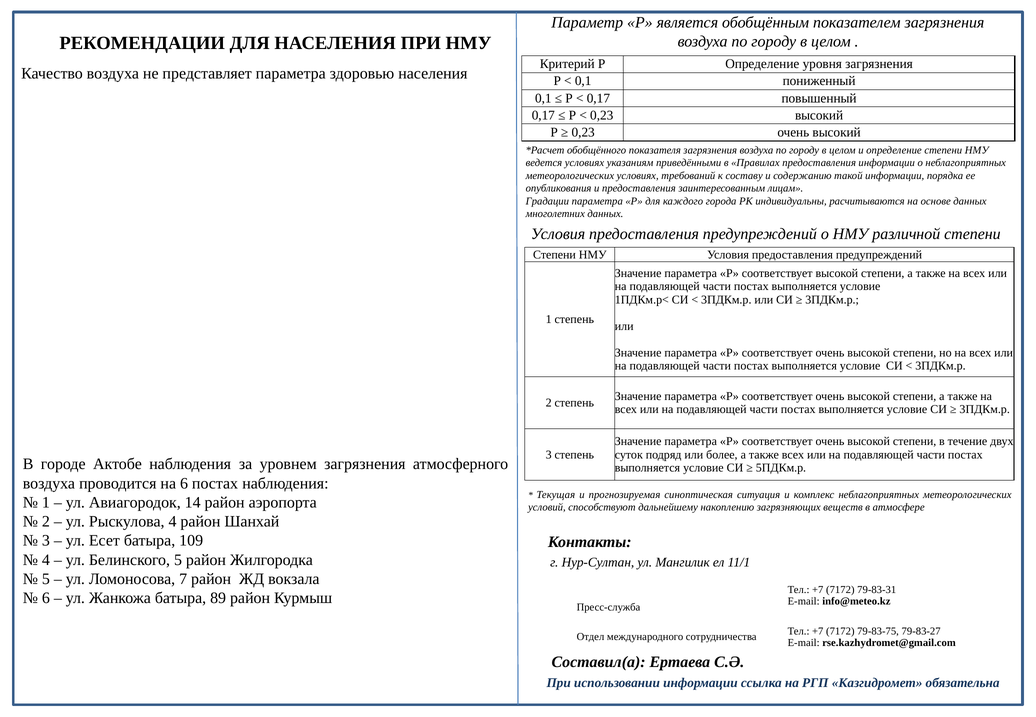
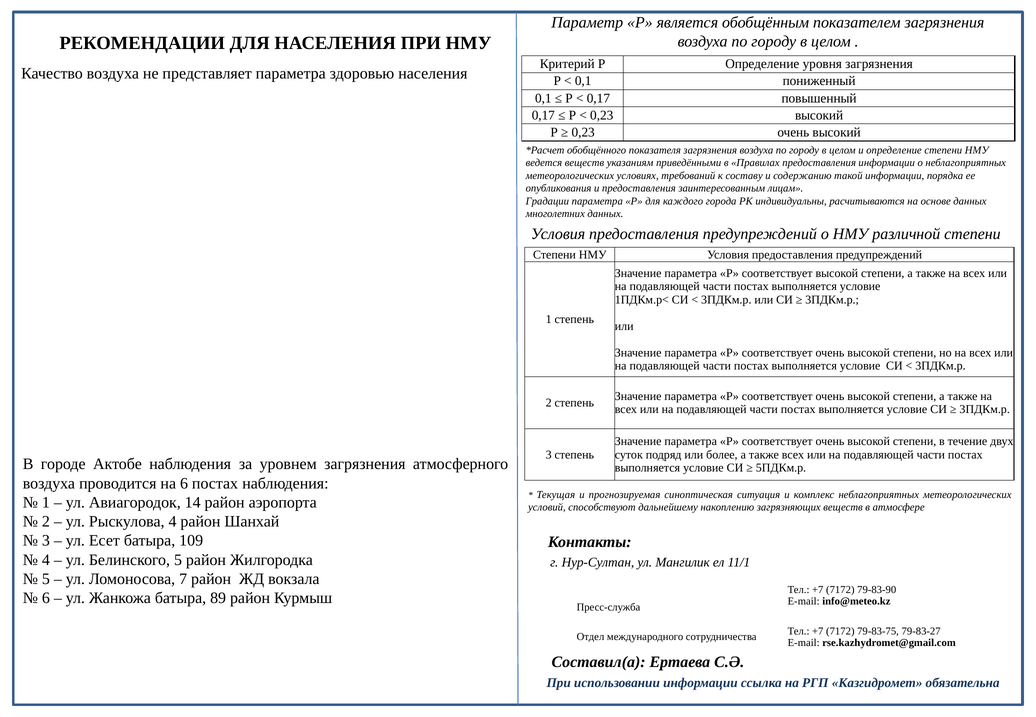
ведется условиях: условиях -> веществ
79-83-31: 79-83-31 -> 79-83-90
